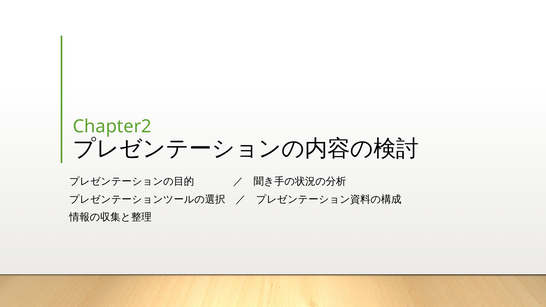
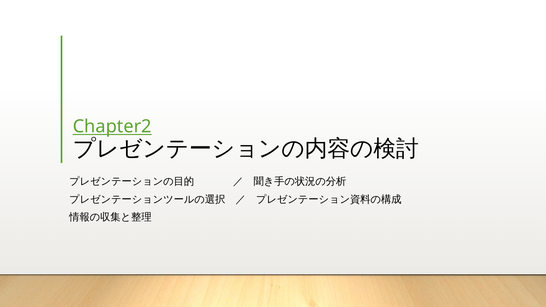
Chapter2 underline: none -> present
